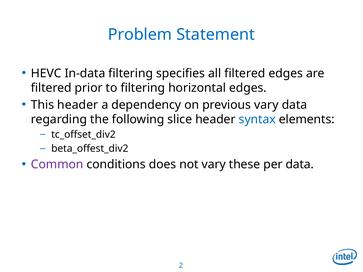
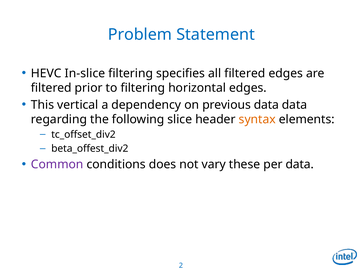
In-data: In-data -> In-slice
This header: header -> vertical
previous vary: vary -> data
syntax colour: blue -> orange
